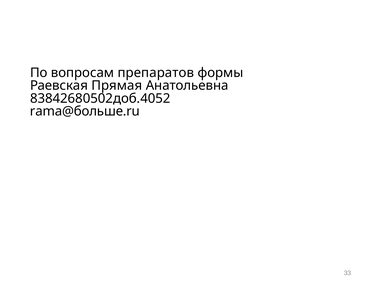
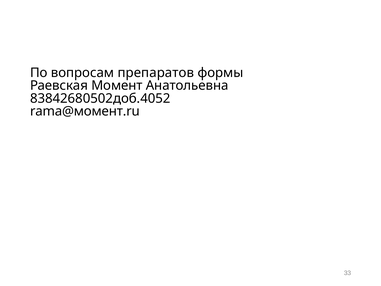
Прямая: Прямая -> Момент
rama@больше.ru: rama@больше.ru -> rama@момент.ru
